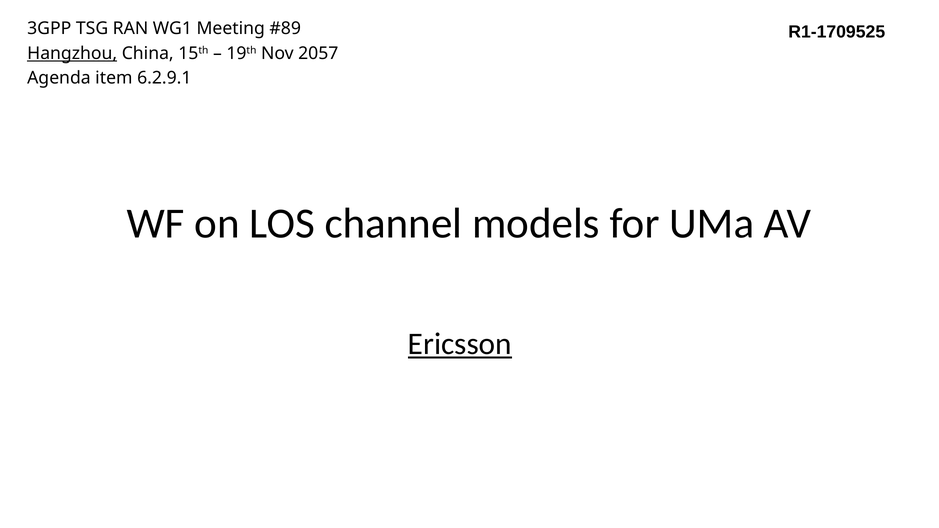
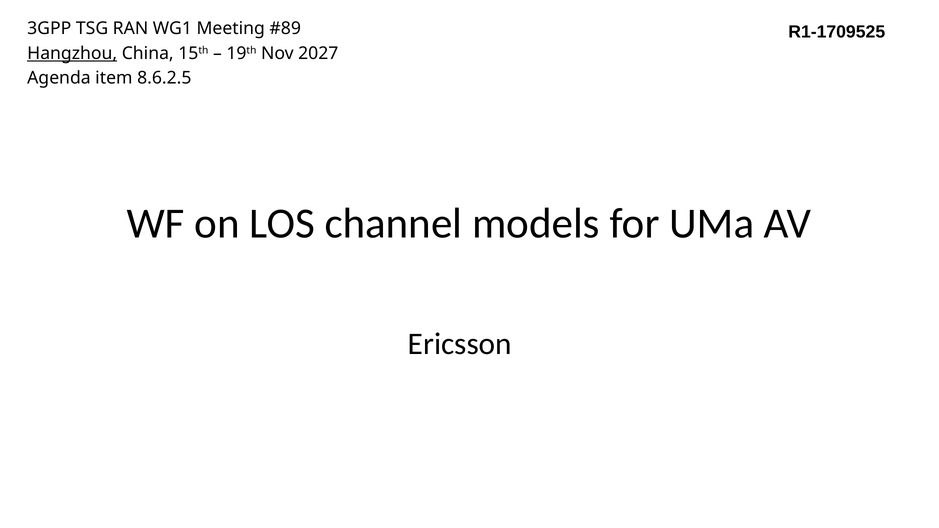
2057: 2057 -> 2027
6.2.9.1: 6.2.9.1 -> 8.6.2.5
Ericsson underline: present -> none
